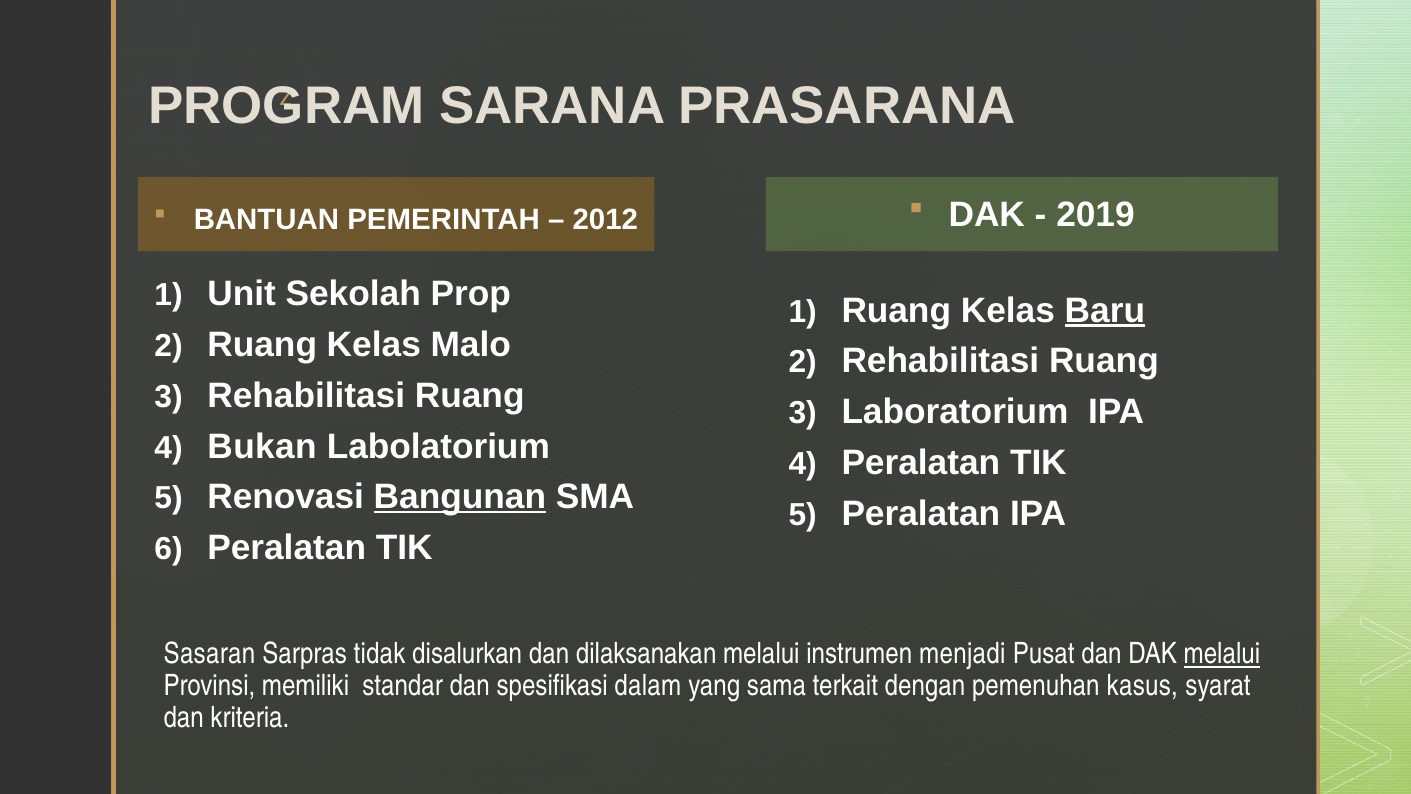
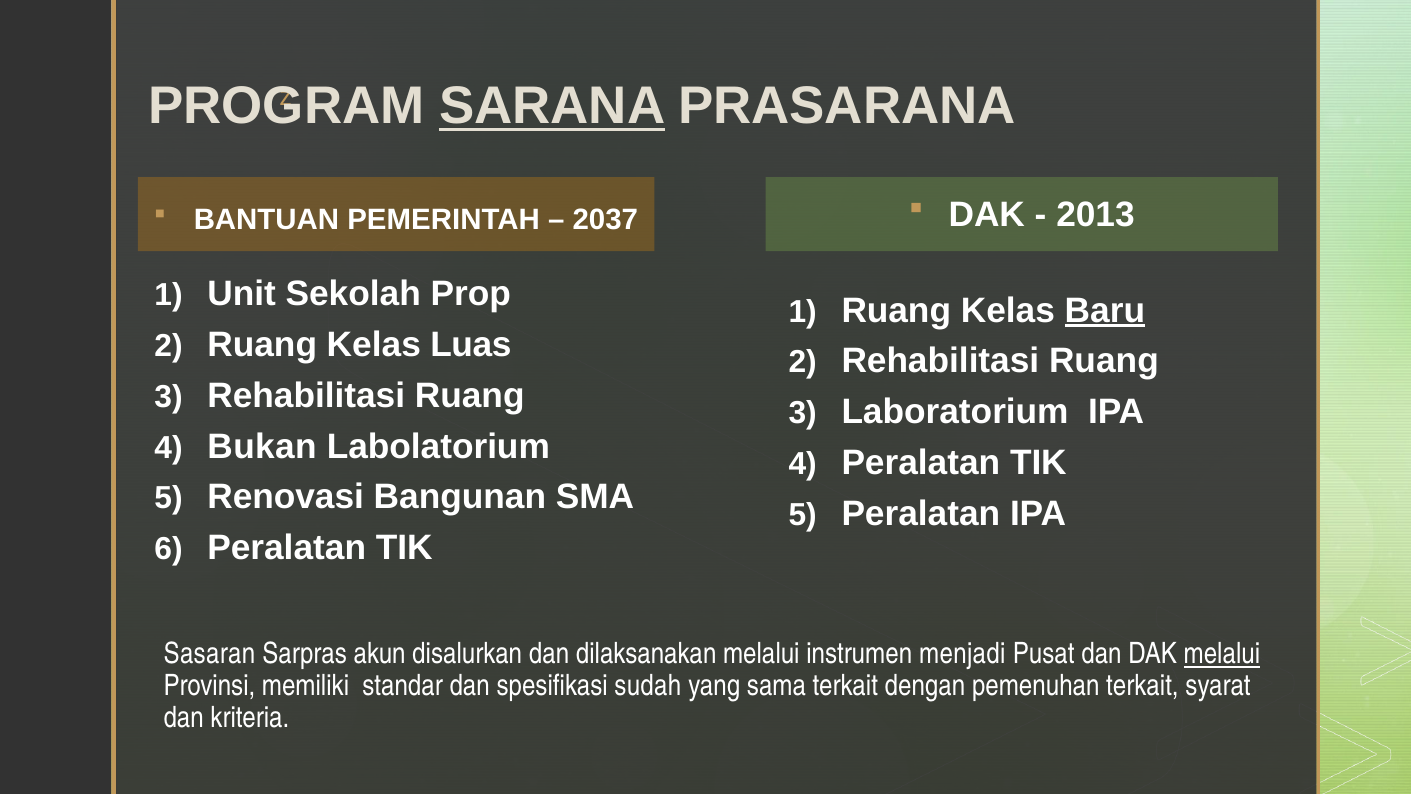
SARANA underline: none -> present
2019: 2019 -> 2013
2012: 2012 -> 2037
Malo: Malo -> Luas
Bangunan underline: present -> none
tidak: tidak -> akun
dalam: dalam -> sudah
pemenuhan kasus: kasus -> terkait
